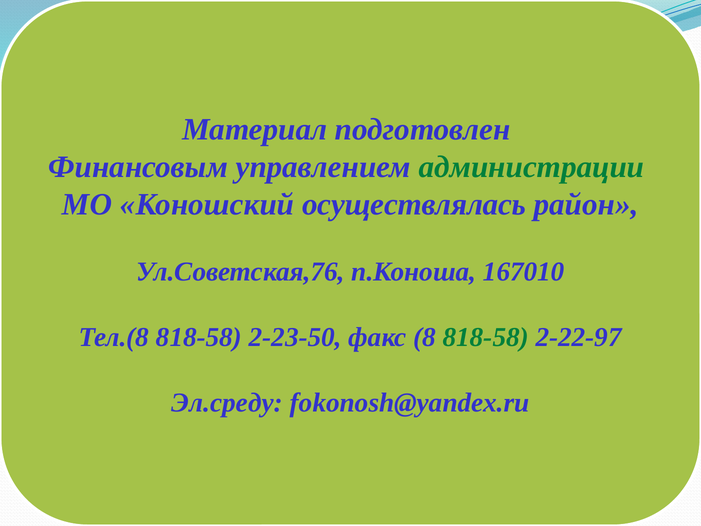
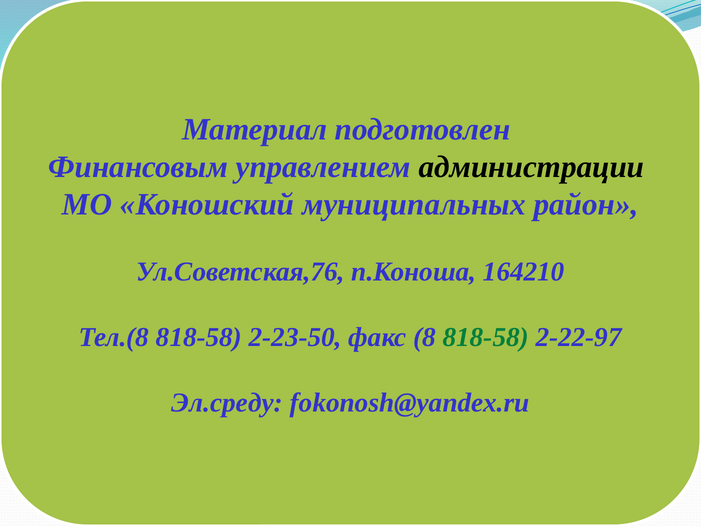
администрации colour: green -> black
осуществлялась: осуществлялась -> муниципальных
167010: 167010 -> 164210
